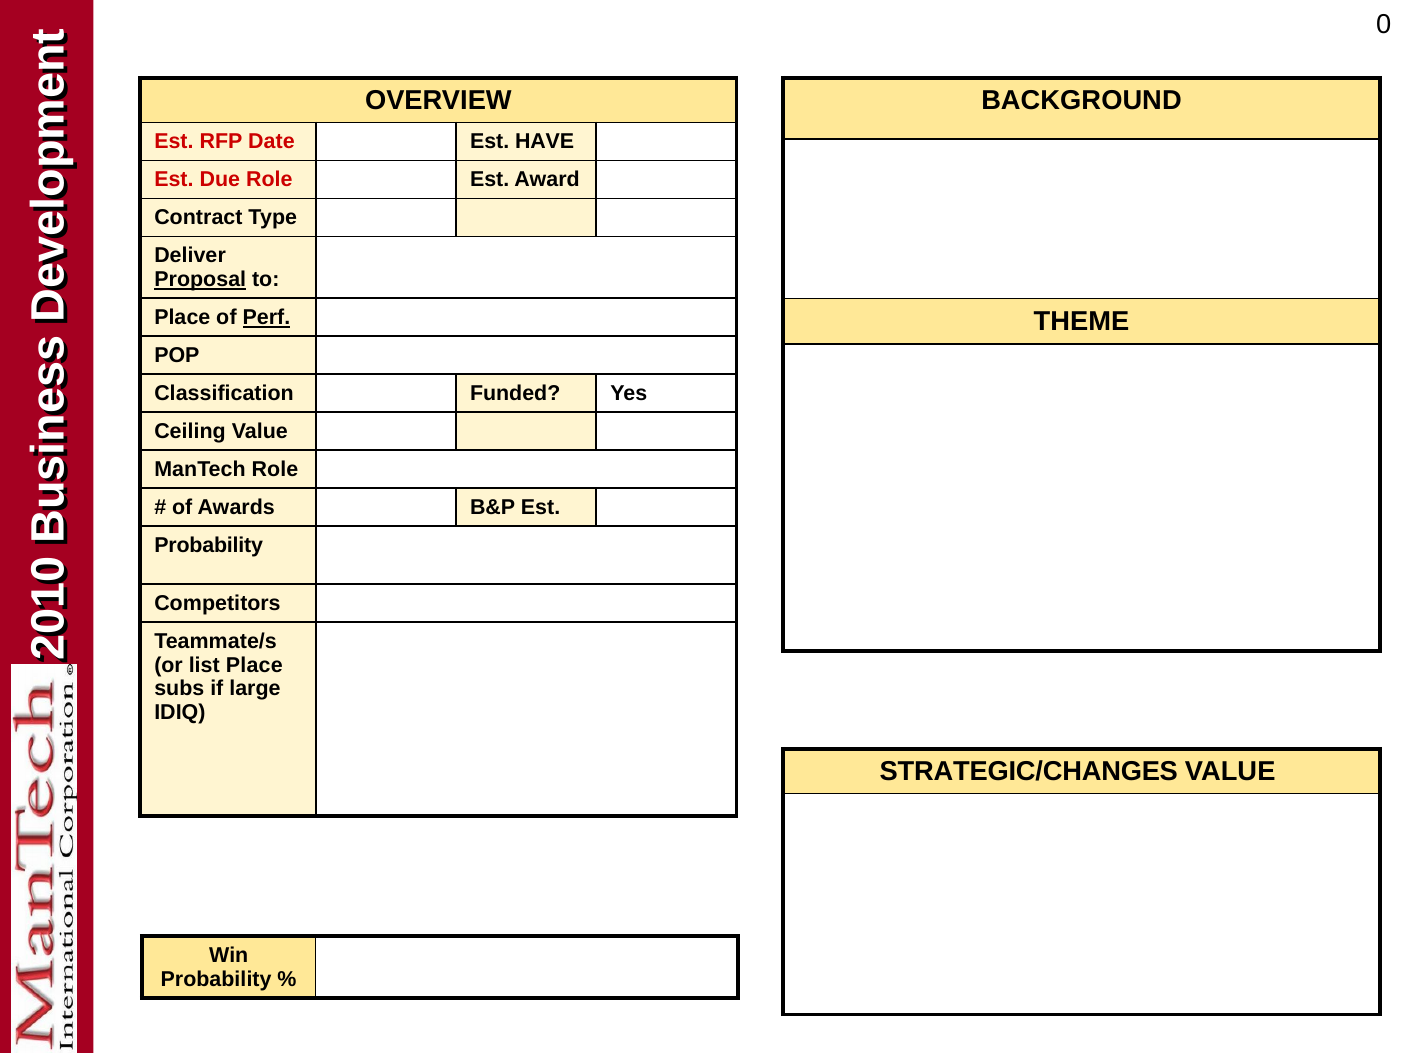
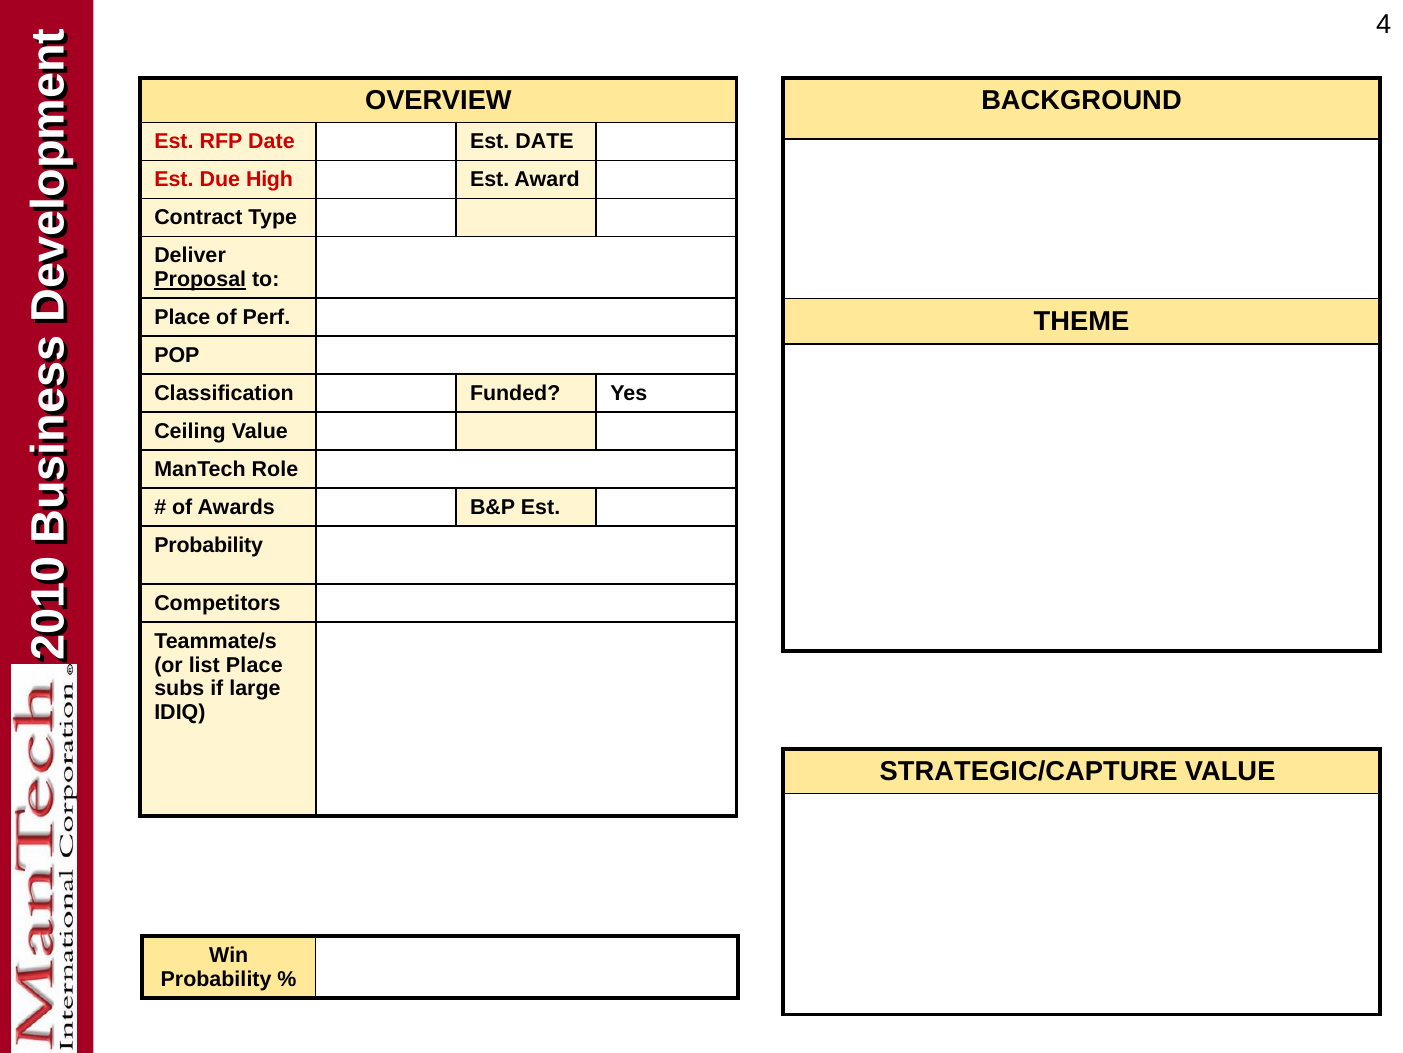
0 at (1384, 24): 0 -> 4
Est HAVE: HAVE -> DATE
Due Role: Role -> High
Perf underline: present -> none
STRATEGIC/CHANGES: STRATEGIC/CHANGES -> STRATEGIC/CAPTURE
